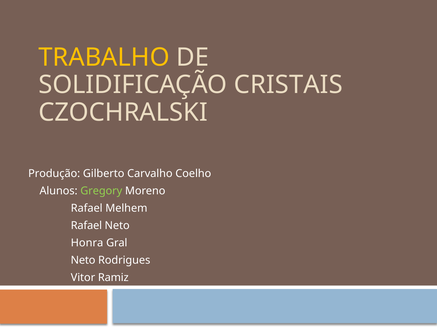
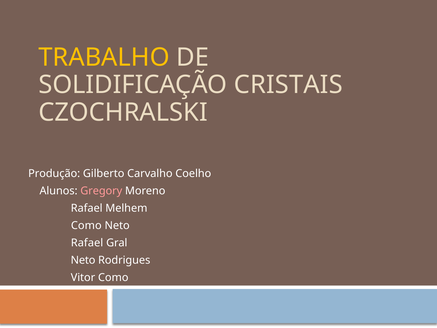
Gregory colour: light green -> pink
Rafael at (86, 225): Rafael -> Como
Honra at (87, 243): Honra -> Rafael
Vitor Ramiz: Ramiz -> Como
